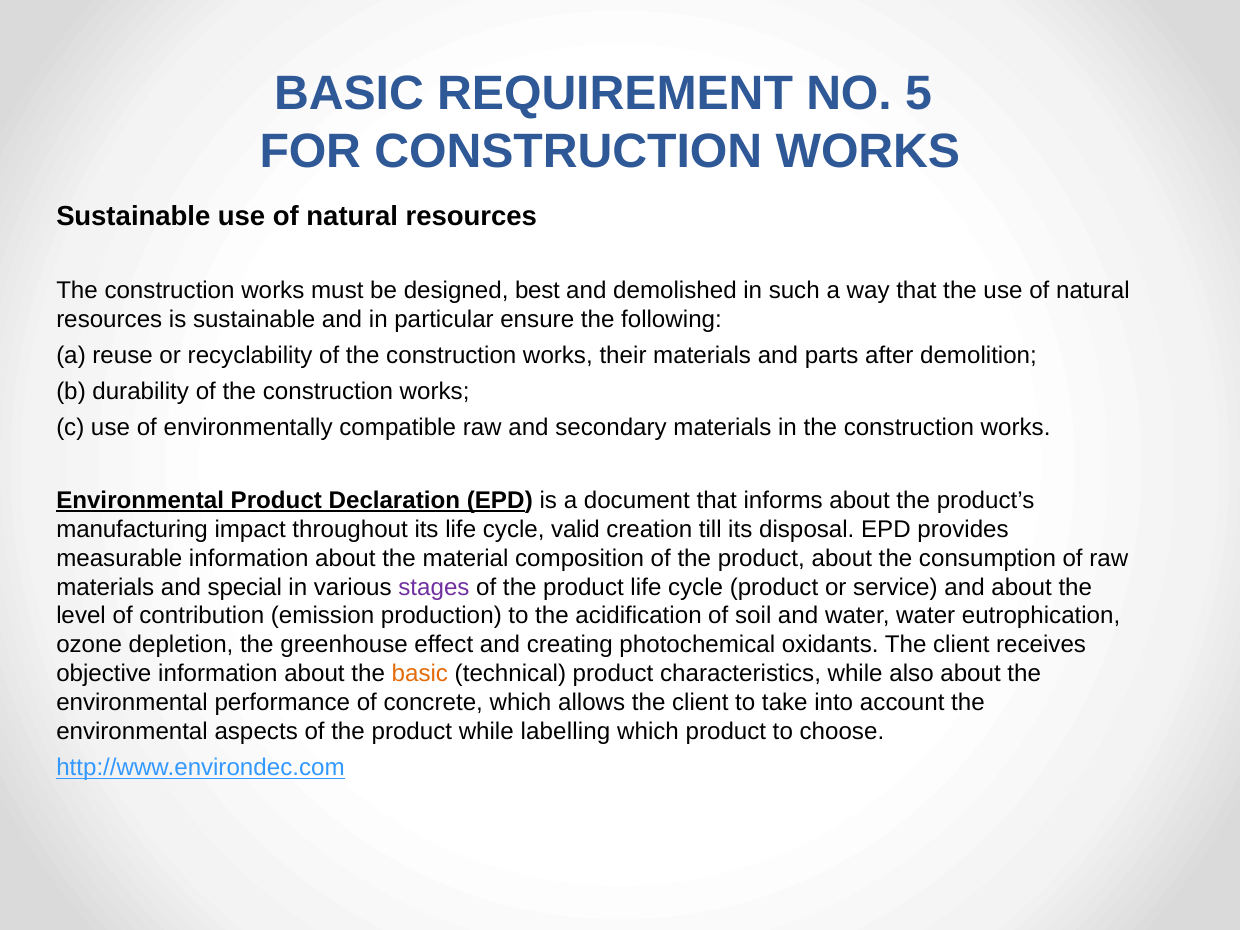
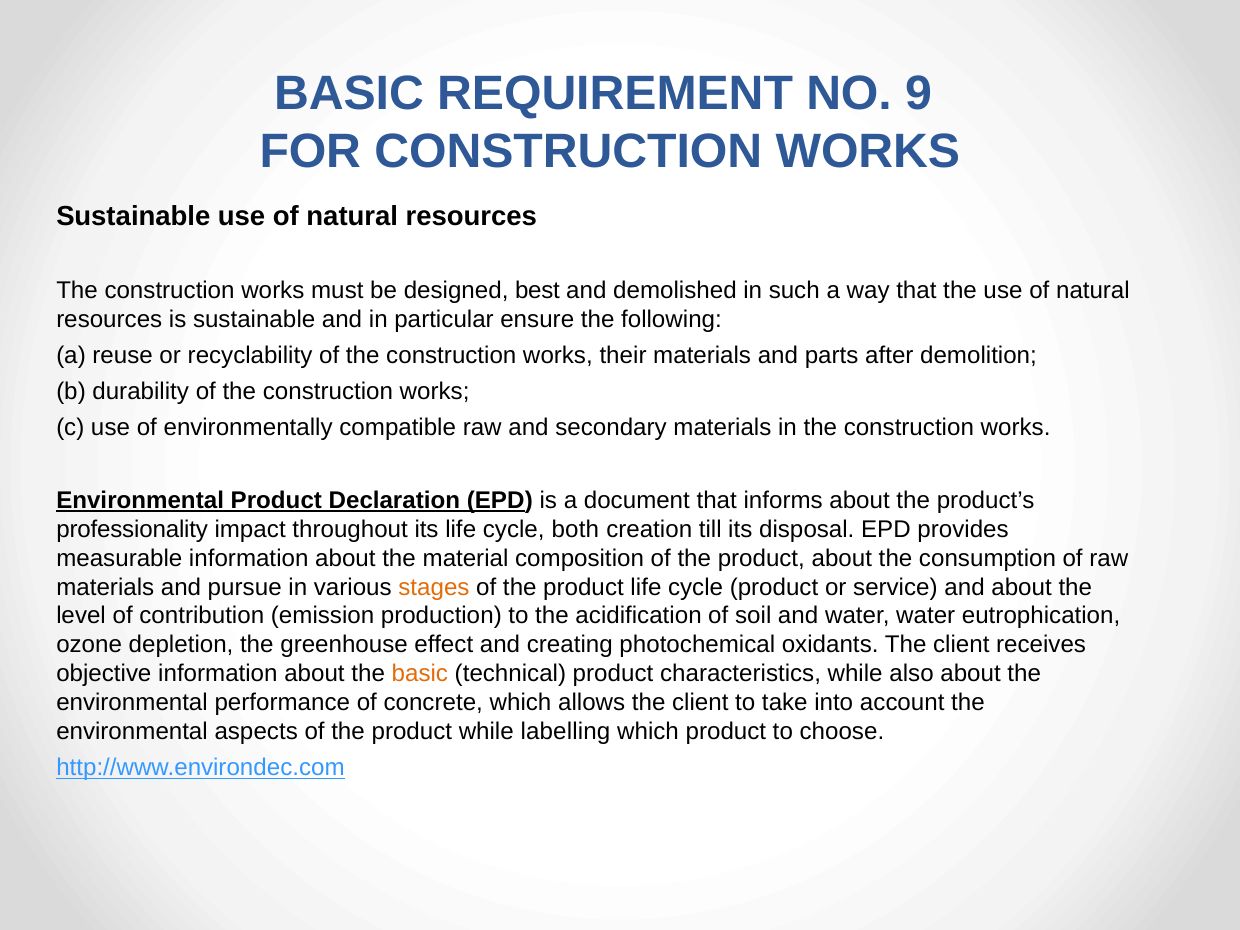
5: 5 -> 9
manufacturing: manufacturing -> professionality
valid: valid -> both
special: special -> pursue
stages colour: purple -> orange
